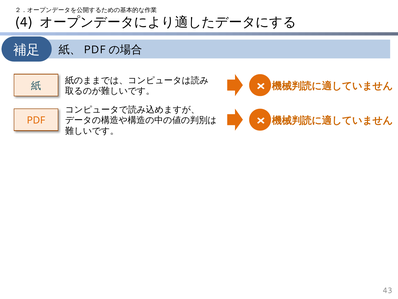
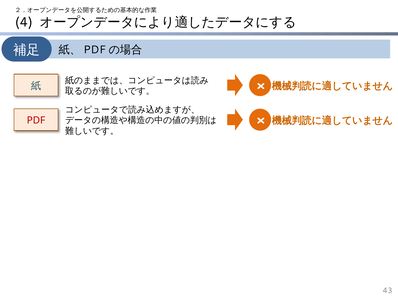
PDF colour: orange -> red
